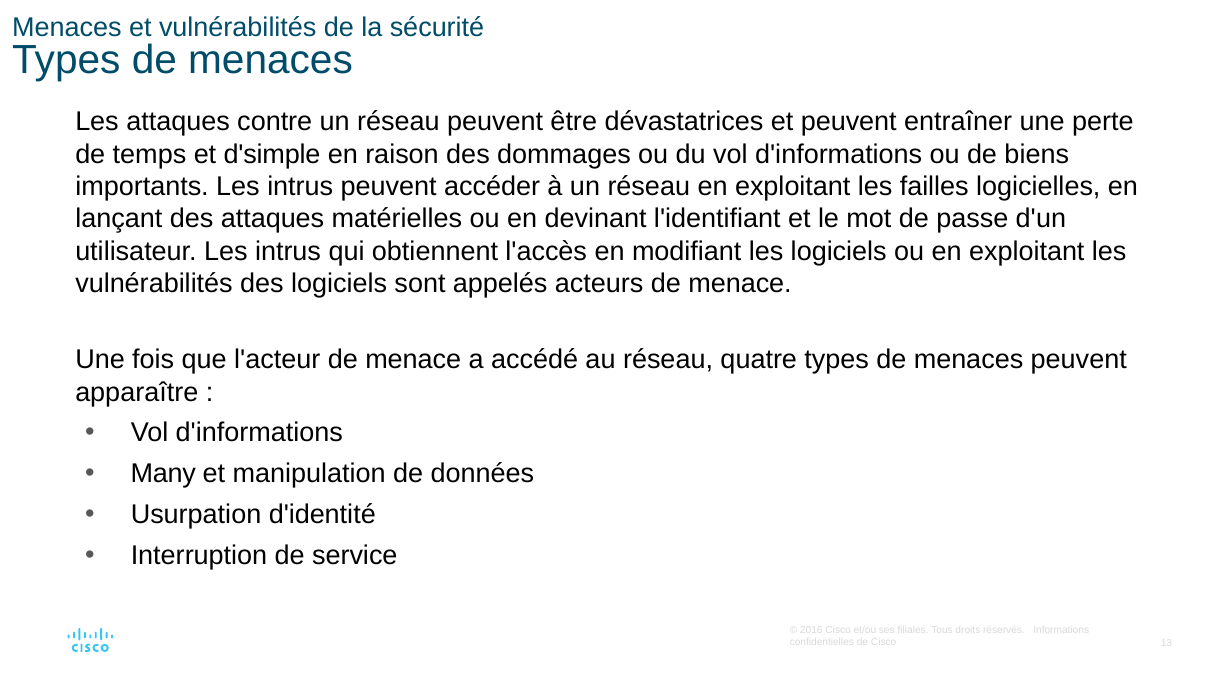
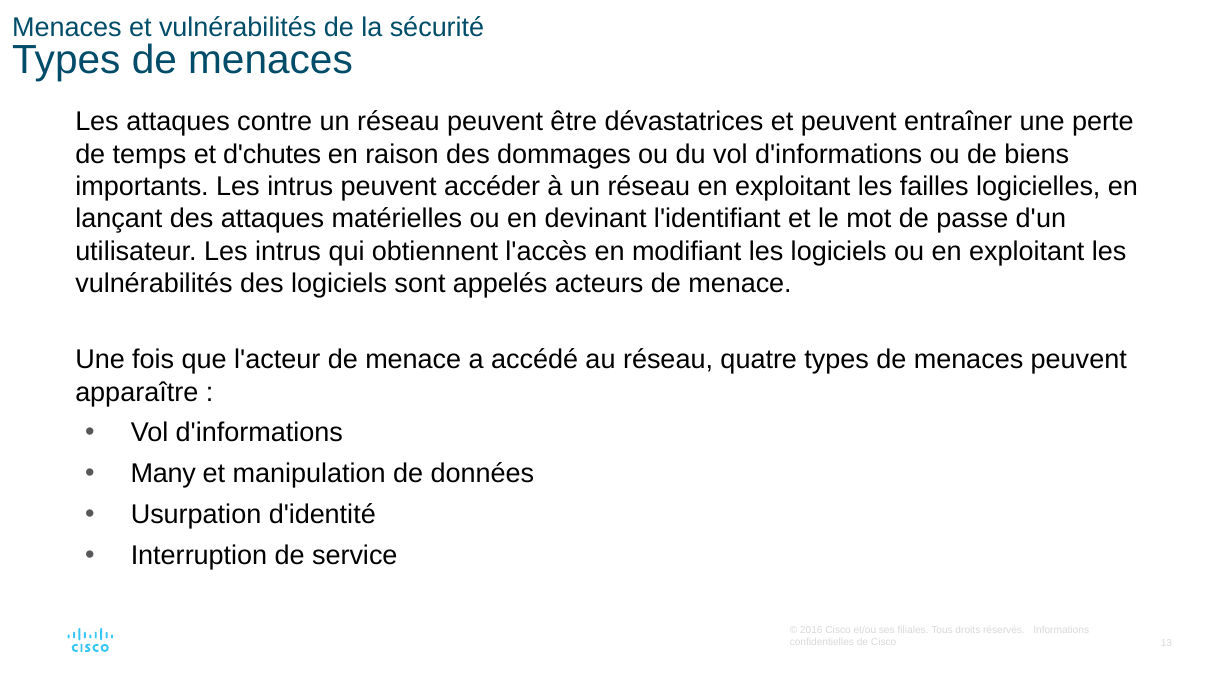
d'simple: d'simple -> d'chutes
